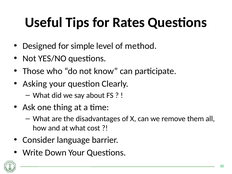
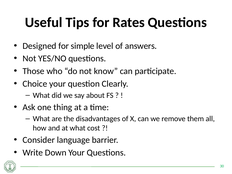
method: method -> answers
Asking: Asking -> Choice
